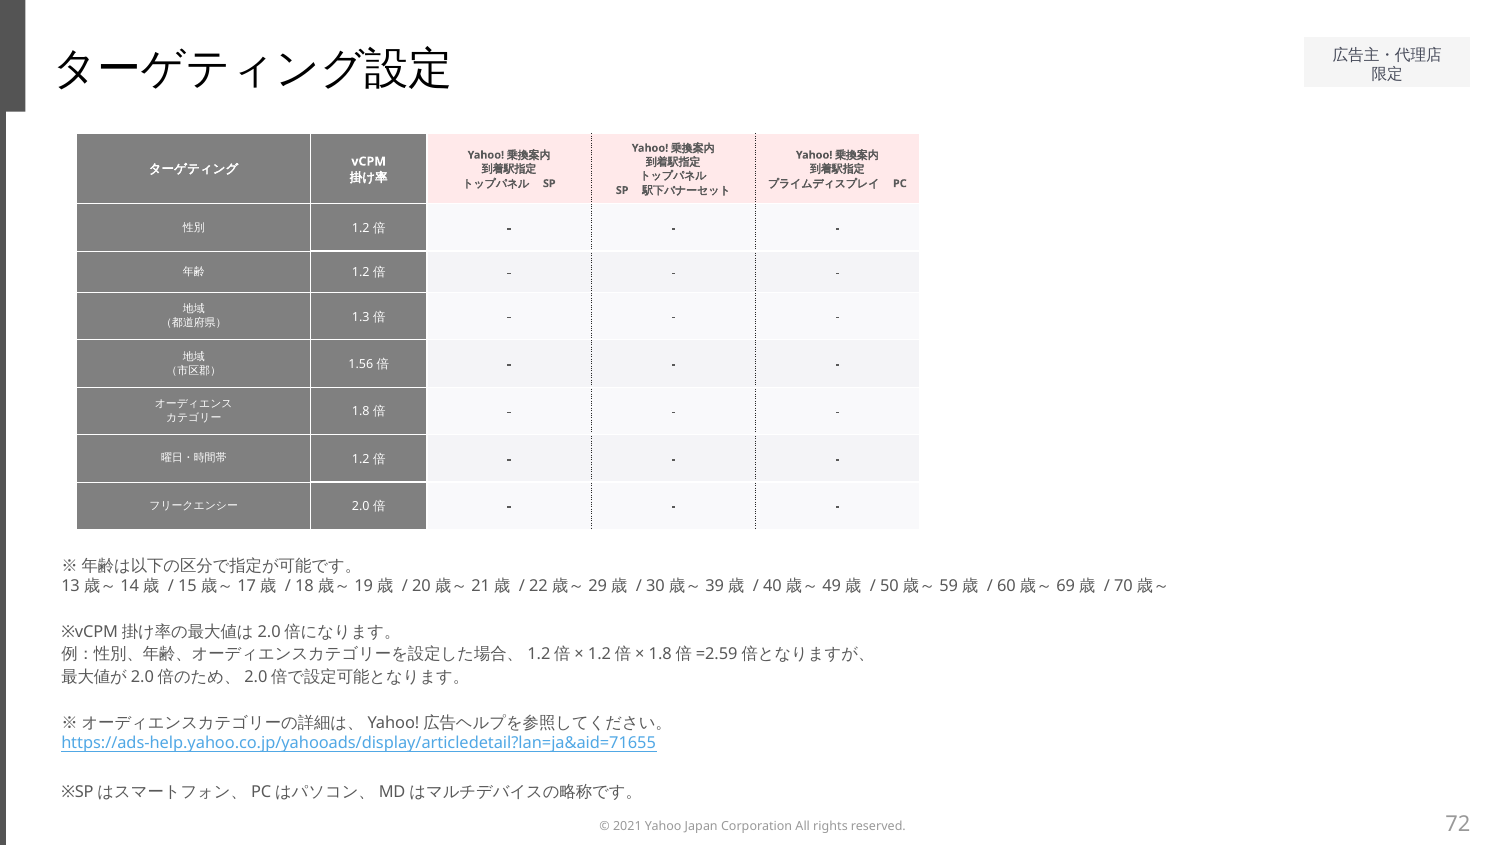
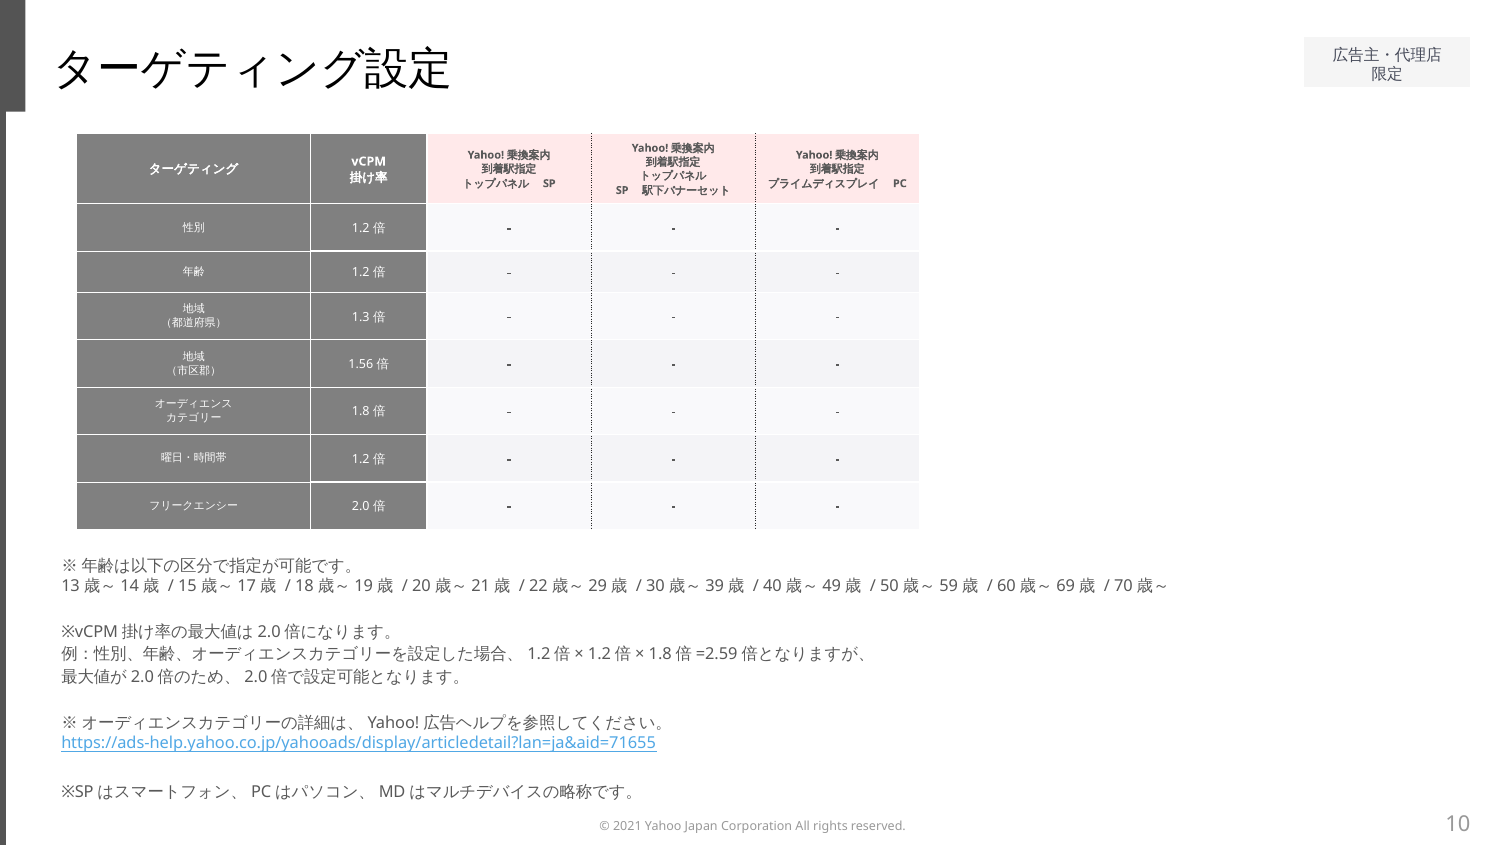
72: 72 -> 10
